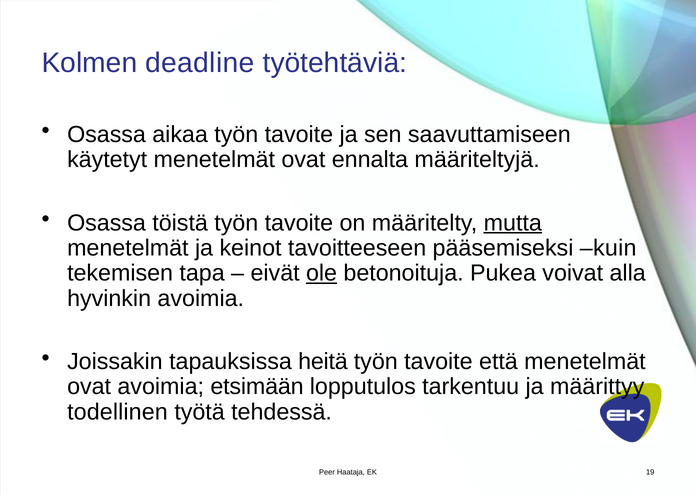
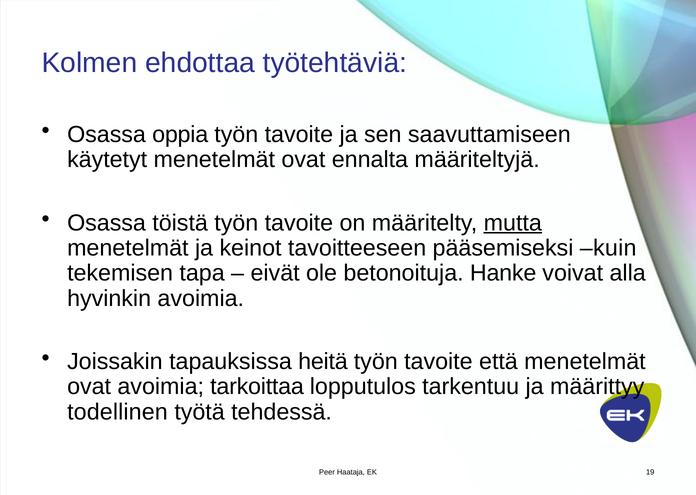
deadline: deadline -> ehdottaa
aikaa: aikaa -> oppia
ole underline: present -> none
Pukea: Pukea -> Hanke
etsimään: etsimään -> tarkoittaa
